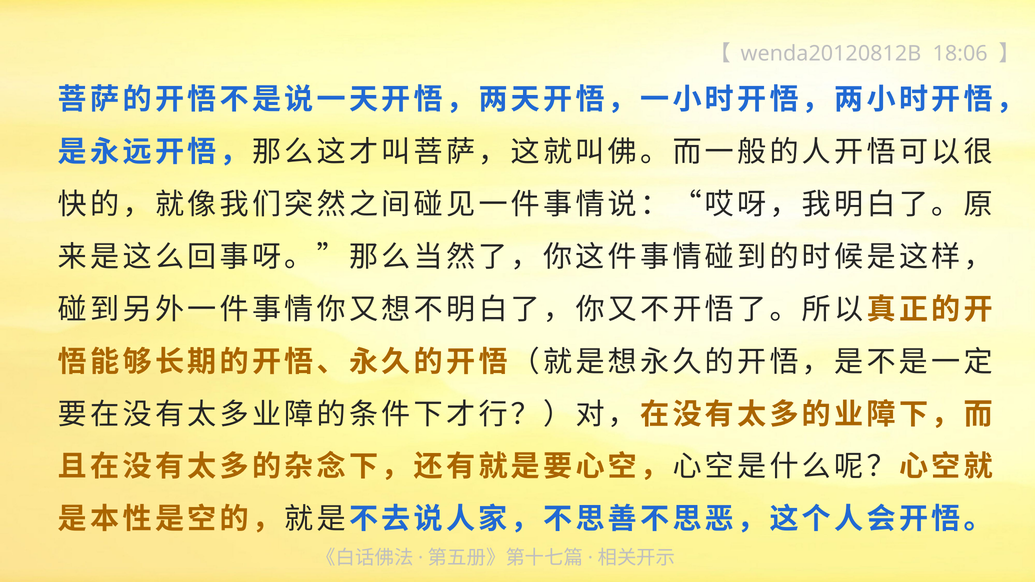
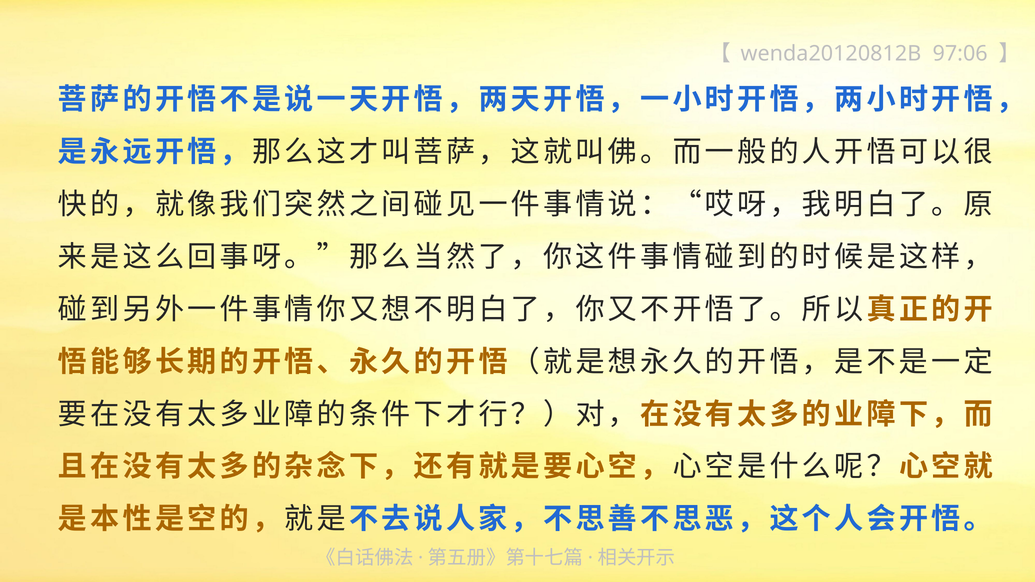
18:06: 18:06 -> 97:06
